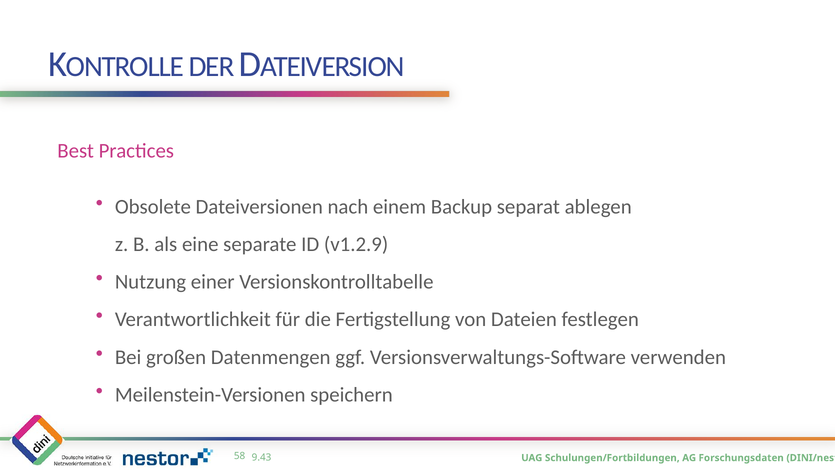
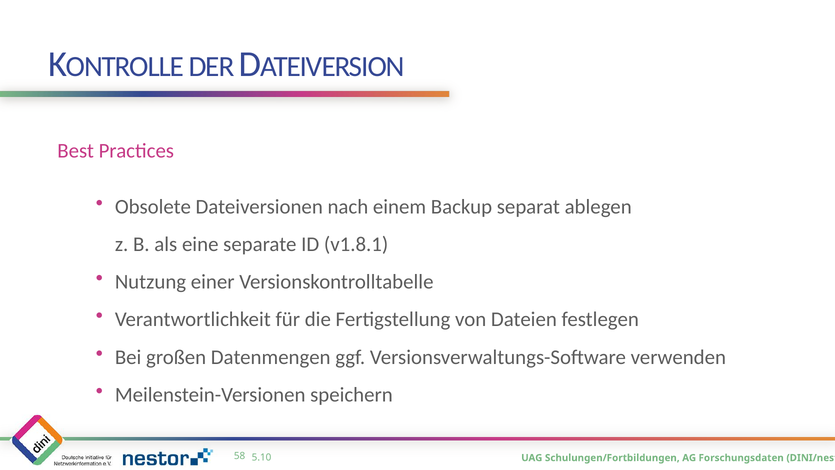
v1.2.9: v1.2.9 -> v1.8.1
9.43: 9.43 -> 5.10
